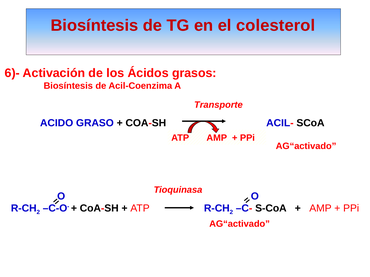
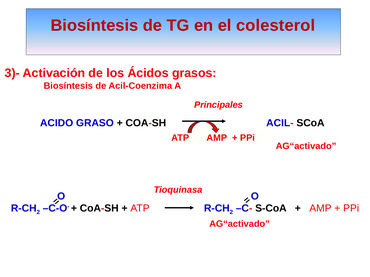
6)-: 6)- -> 3)-
Transporte: Transporte -> Principales
